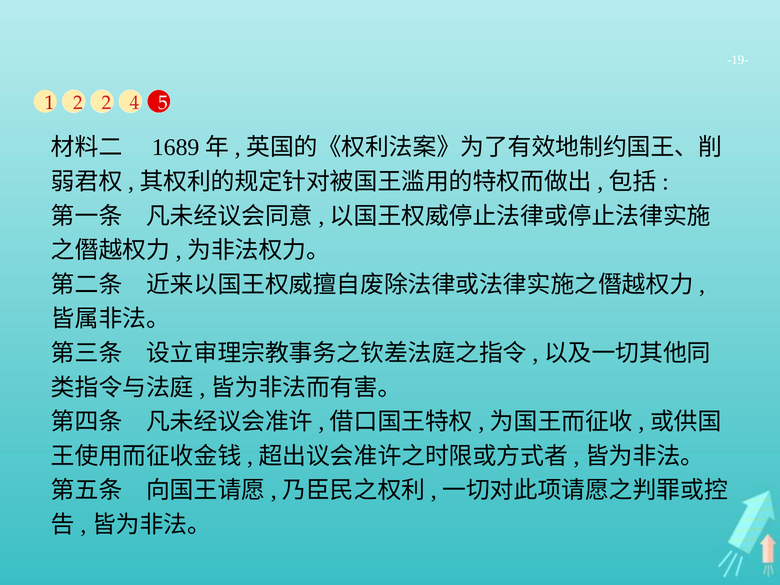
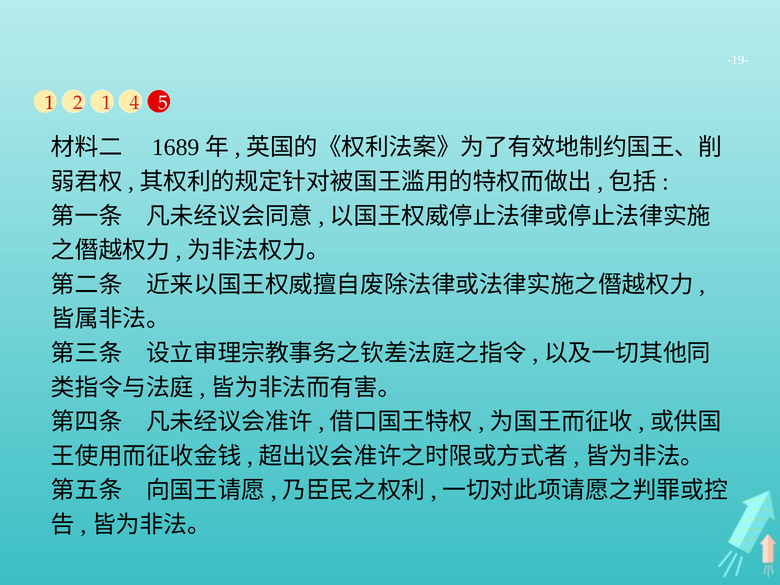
2 2: 2 -> 1
